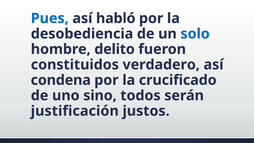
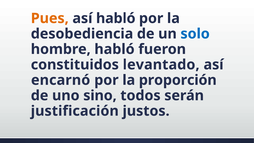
Pues colour: blue -> orange
hombre delito: delito -> habló
verdadero: verdadero -> levantado
condena: condena -> encarnó
crucificado: crucificado -> proporción
